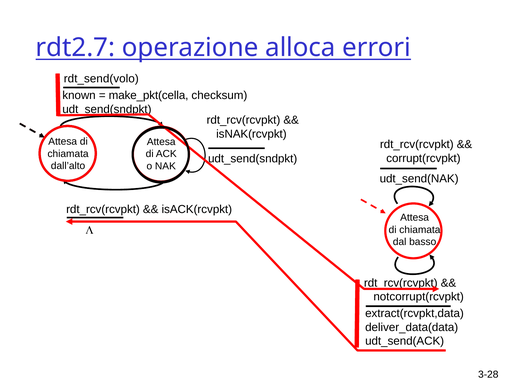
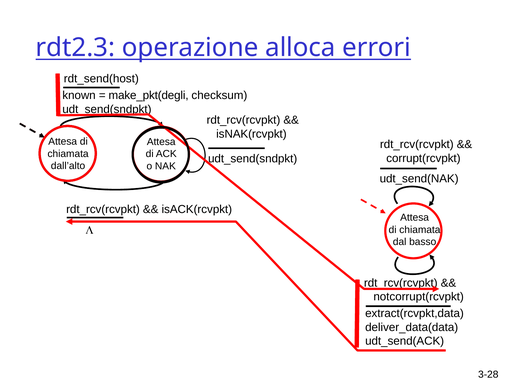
rdt2.7: rdt2.7 -> rdt2.3
rdt_send(volo: rdt_send(volo -> rdt_send(host
make_pkt(cella: make_pkt(cella -> make_pkt(degli
